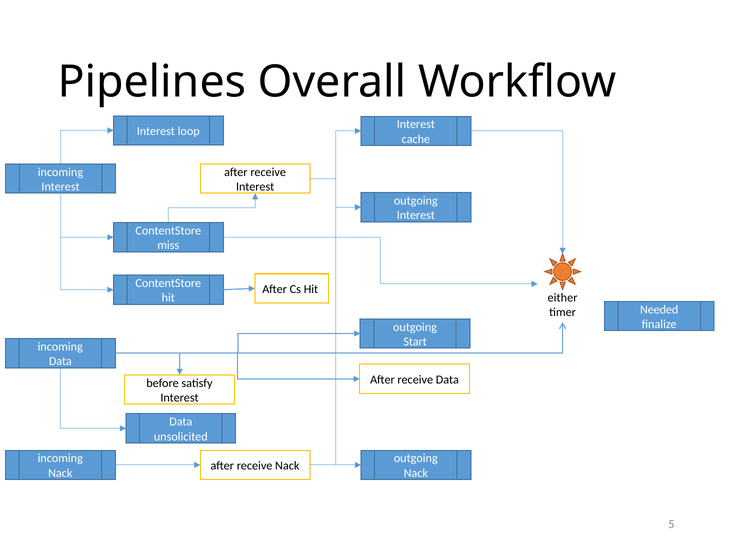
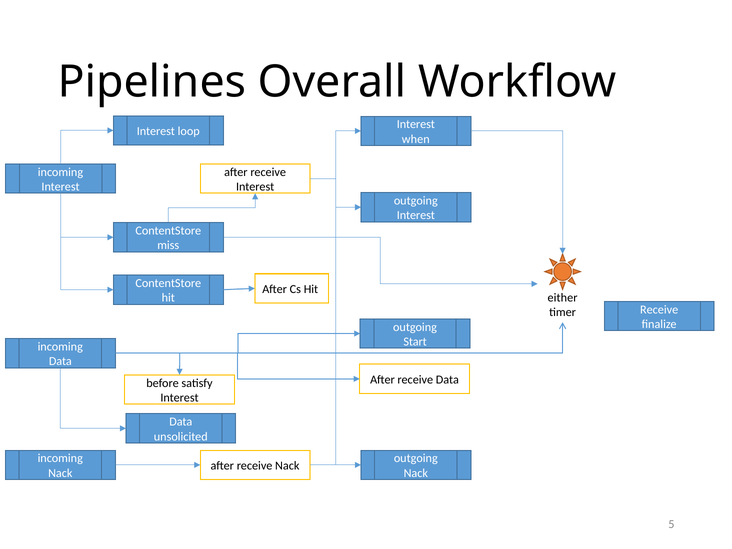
cache: cache -> when
timer Needed: Needed -> Receive
